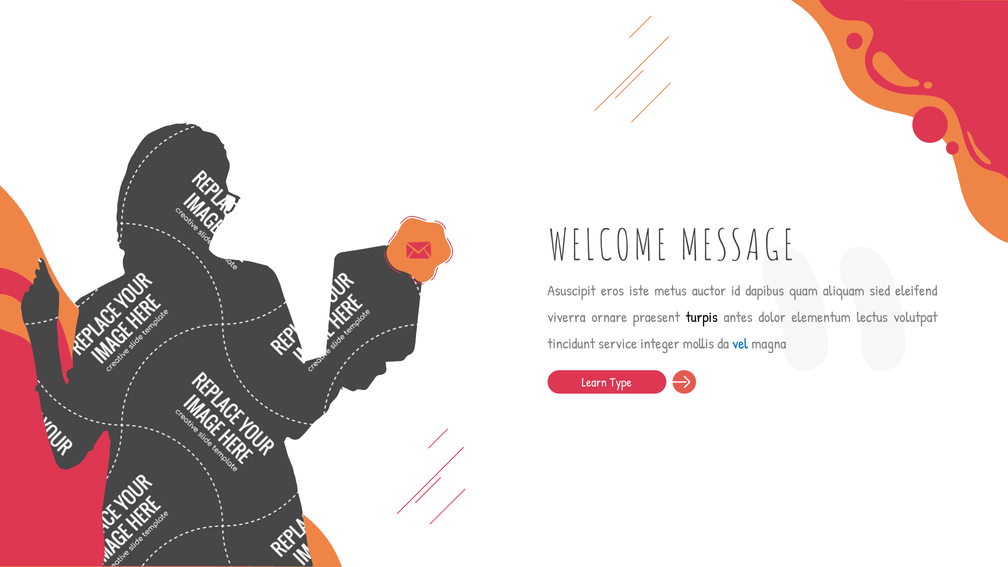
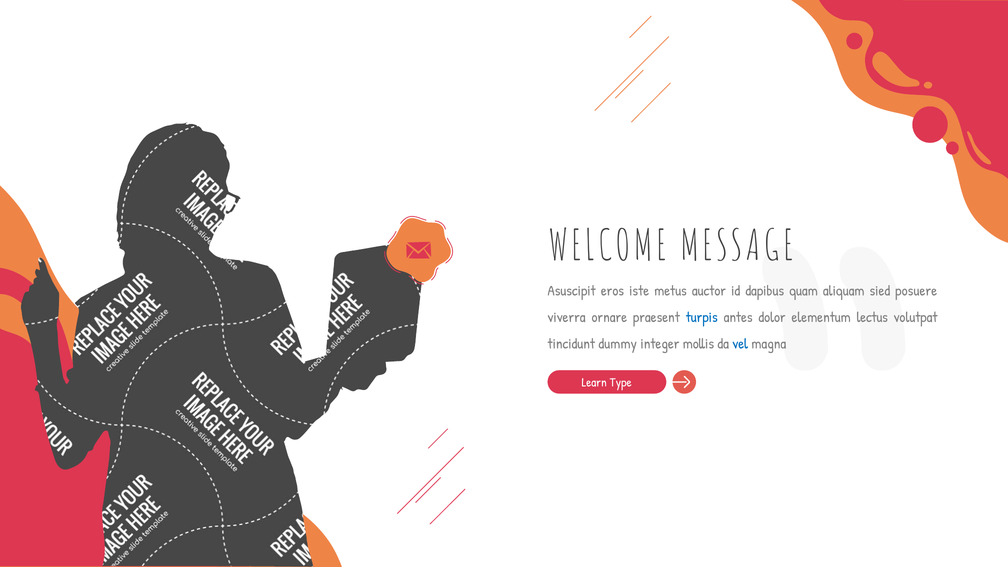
eleifend: eleifend -> posuere
turpis colour: black -> blue
service: service -> dummy
